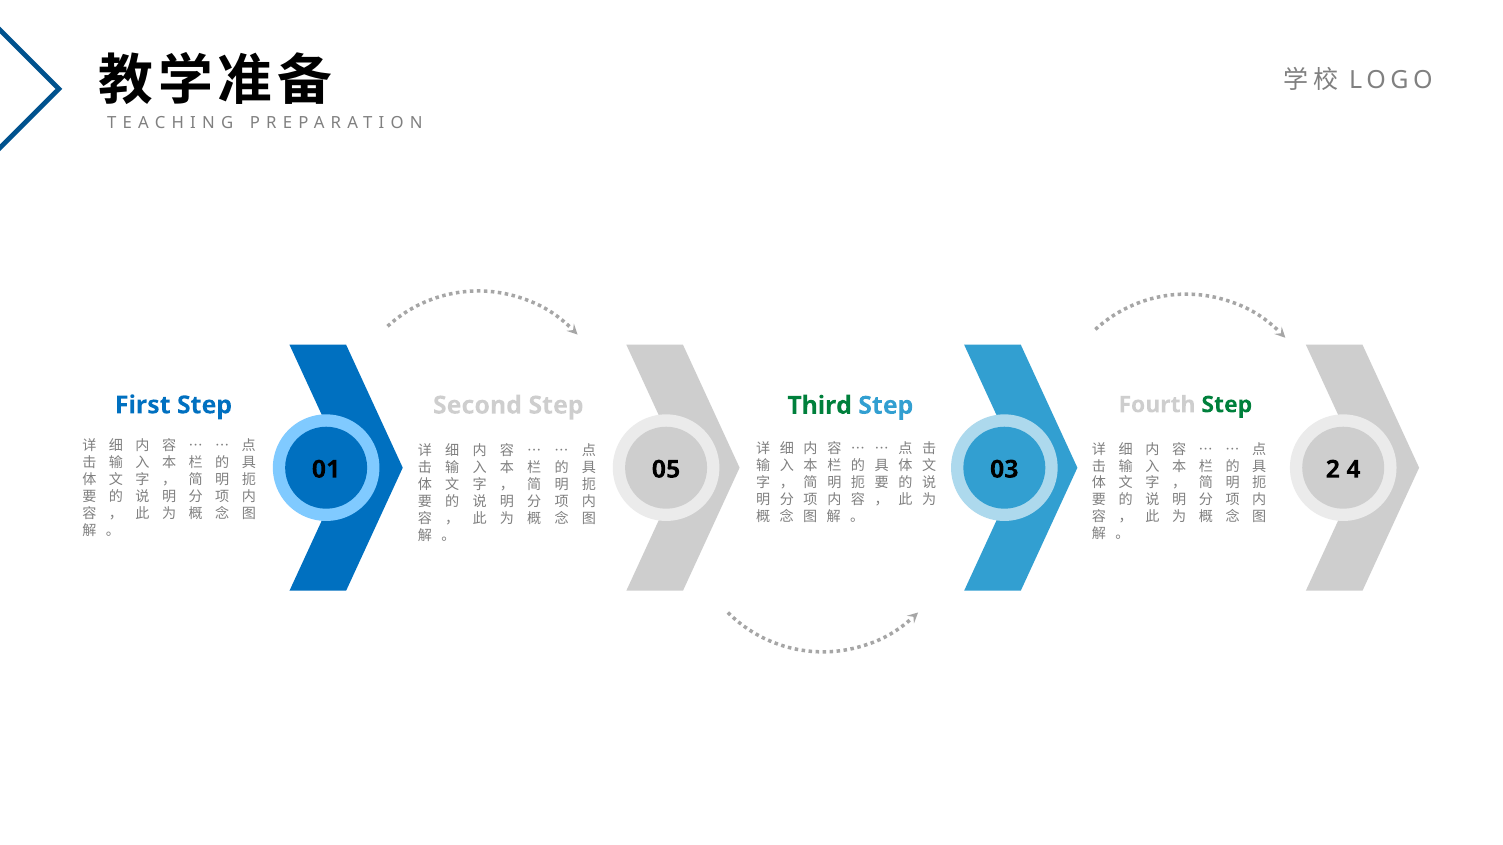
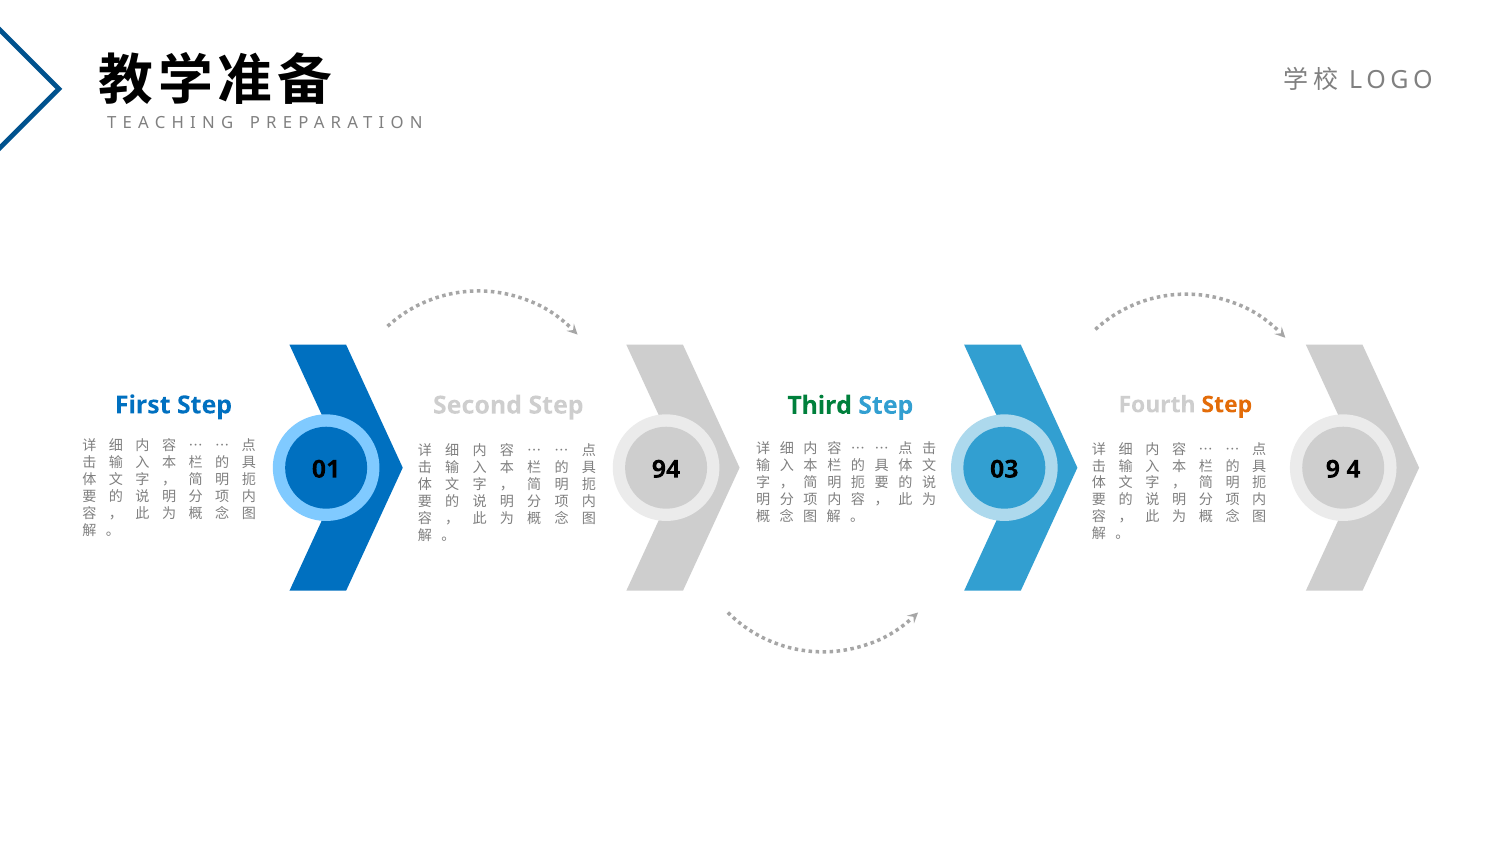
Step at (1227, 405) colour: green -> orange
05: 05 -> 94
2: 2 -> 9
